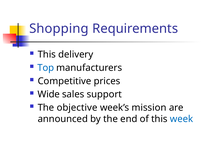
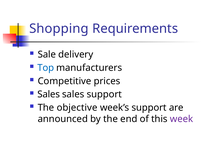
This at (47, 54): This -> Sale
Wide at (49, 94): Wide -> Sales
week’s mission: mission -> support
week colour: blue -> purple
